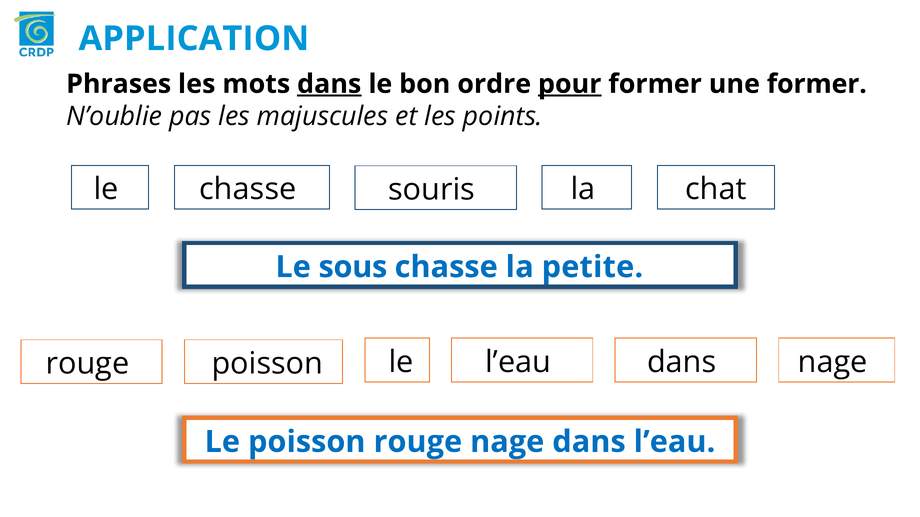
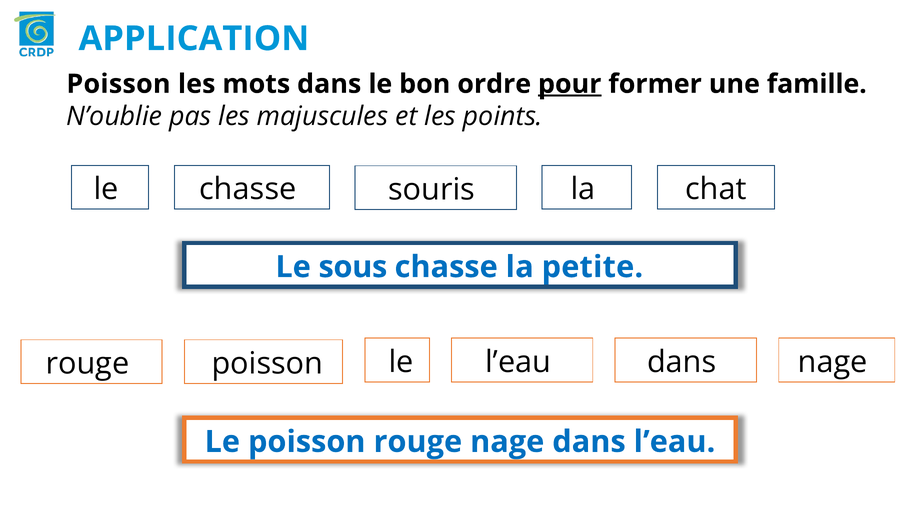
Phrases at (119, 84): Phrases -> Poisson
dans at (329, 84) underline: present -> none
une former: former -> famille
